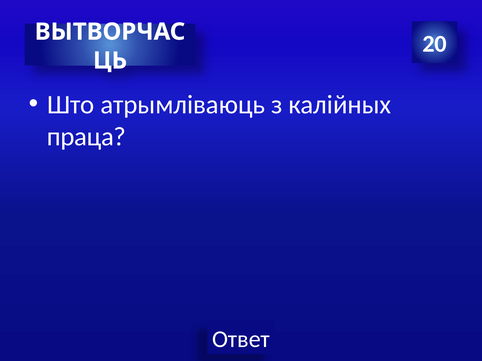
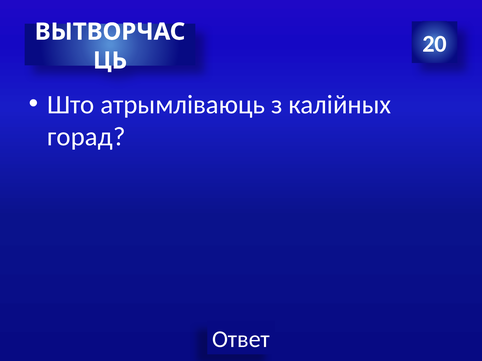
праца: праца -> горад
